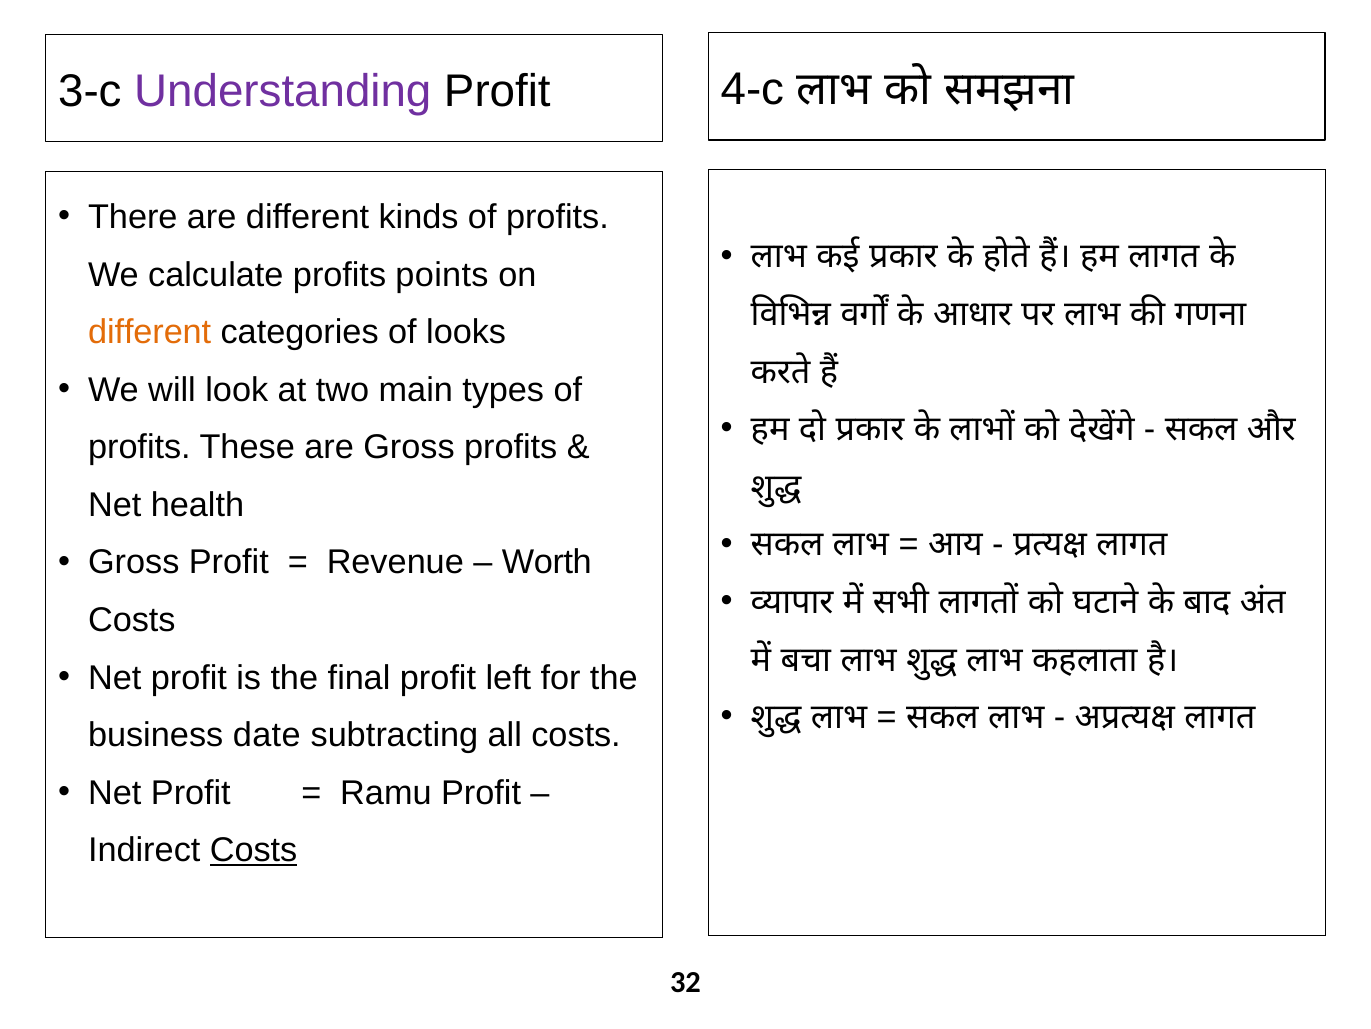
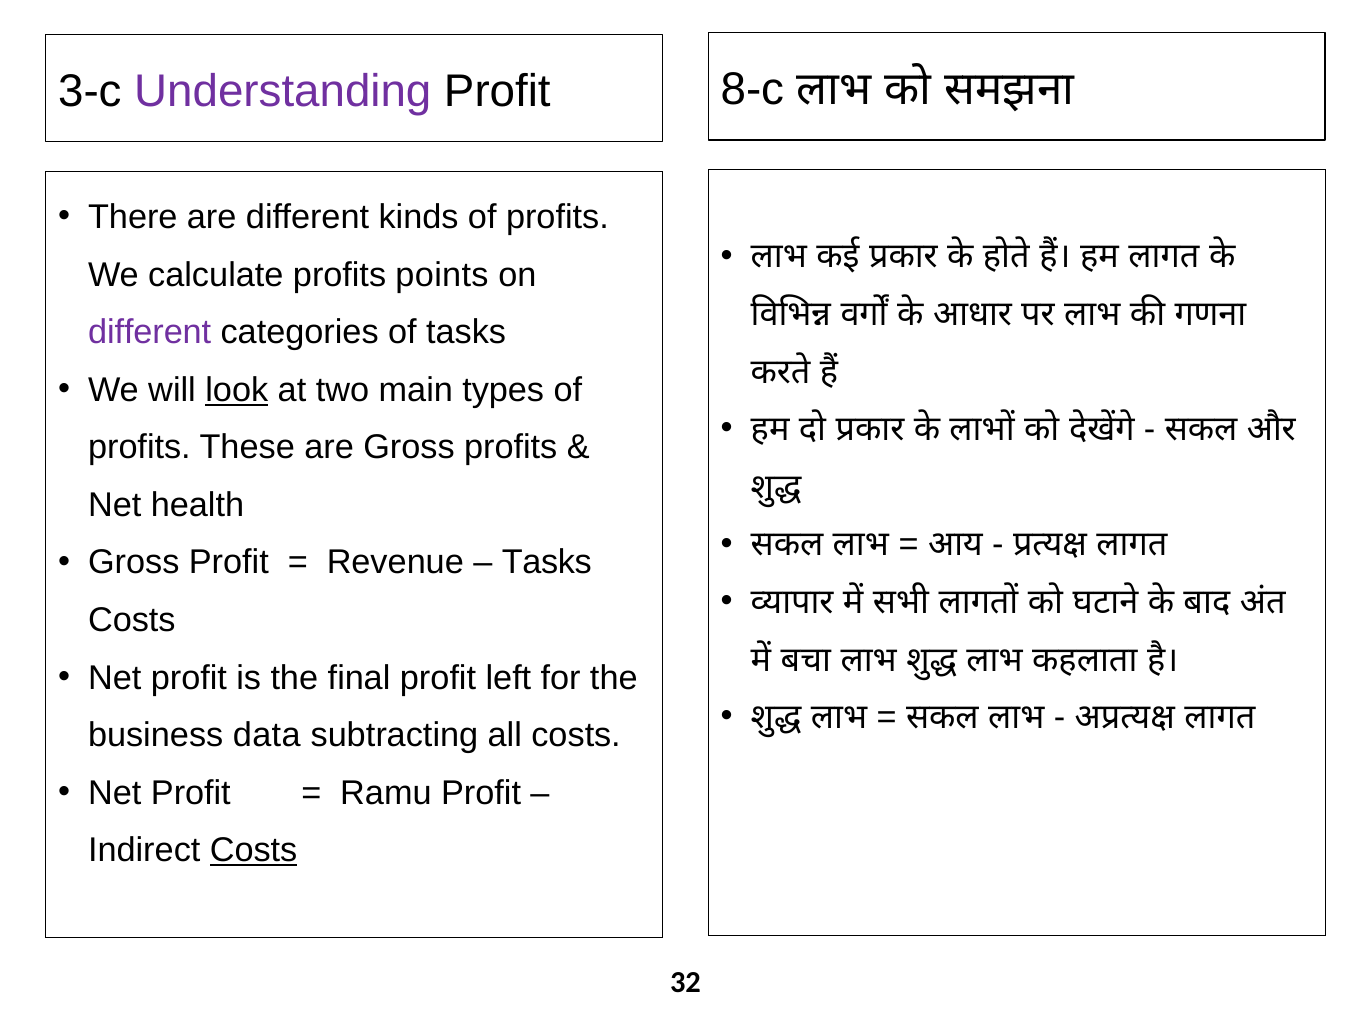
4-c: 4-c -> 8-c
different at (150, 332) colour: orange -> purple
of looks: looks -> tasks
look underline: none -> present
Worth at (547, 562): Worth -> Tasks
date: date -> data
